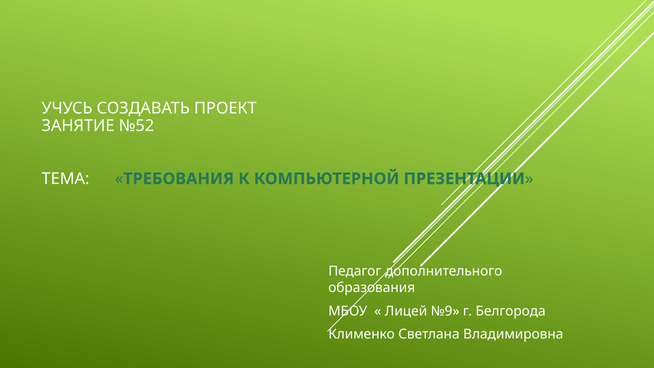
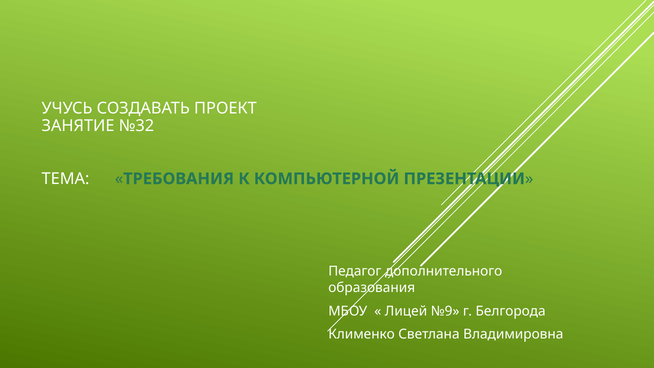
№52: №52 -> №32
